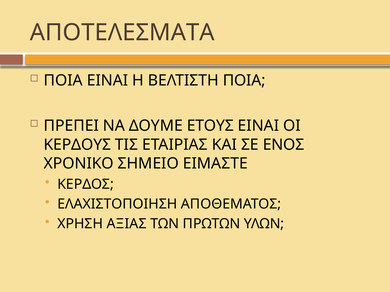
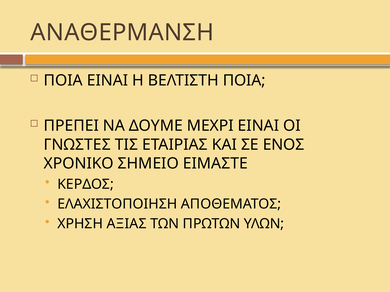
ΑΠΟΤΕΛΕΣΜΑΤΑ: ΑΠΟΤΕΛΕΣΜΑΤΑ -> ΑΝΑΘΕΡΜΑΝΣΗ
ΕΤΟΥΣ: ΕΤΟΥΣ -> ΜΕΧΡΙ
ΚΕΡΔΟΥΣ: ΚΕΡΔΟΥΣ -> ΓΝΩΣΤΕΣ
